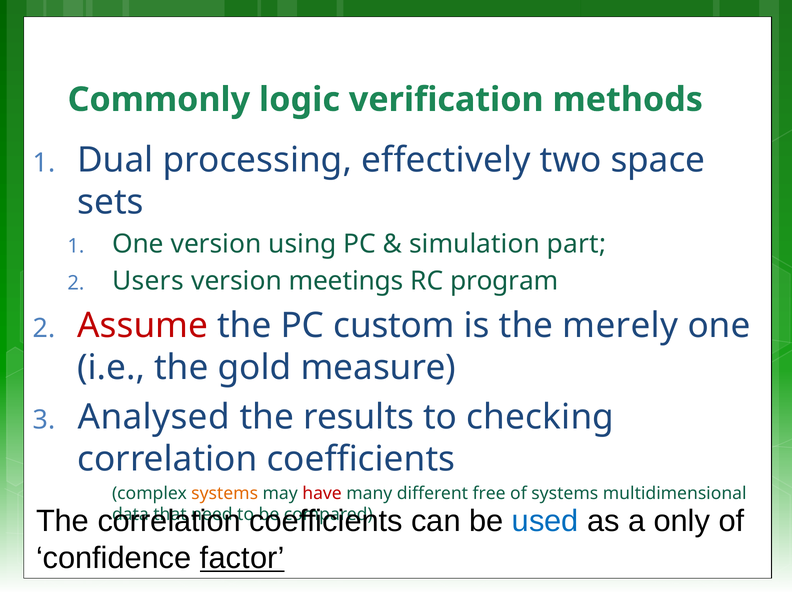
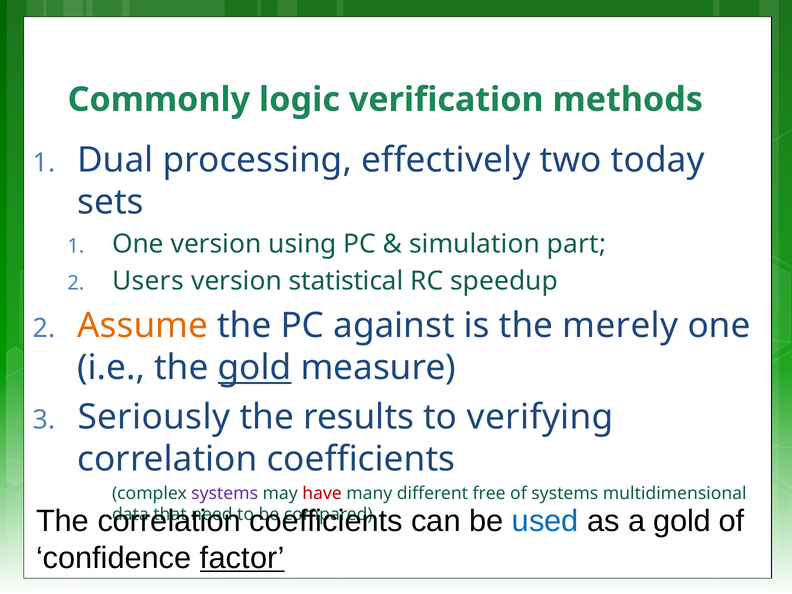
space: space -> today
meetings: meetings -> statistical
program: program -> speedup
Assume colour: red -> orange
custom: custom -> against
gold at (255, 368) underline: none -> present
Analysed: Analysed -> Seriously
checking: checking -> verifying
systems at (225, 493) colour: orange -> purple
a only: only -> gold
